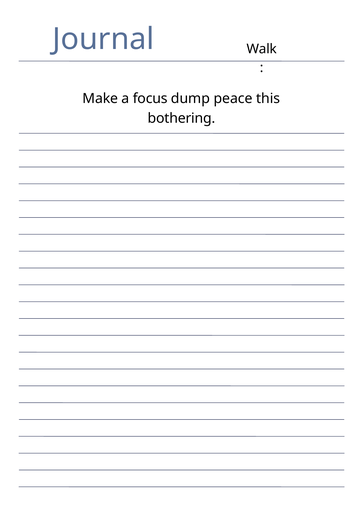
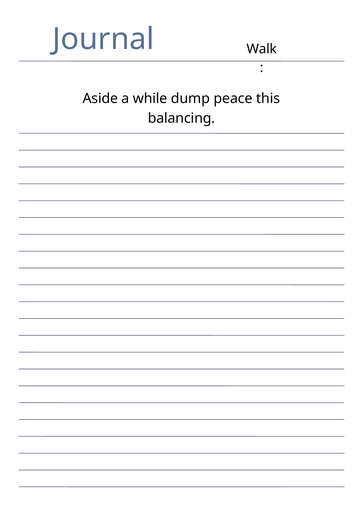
Make: Make -> Aside
focus: focus -> while
bothering: bothering -> balancing
